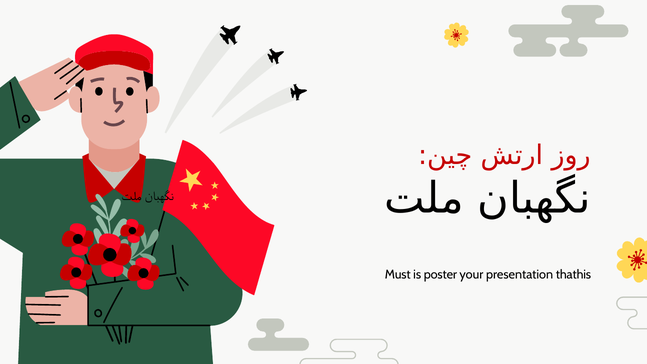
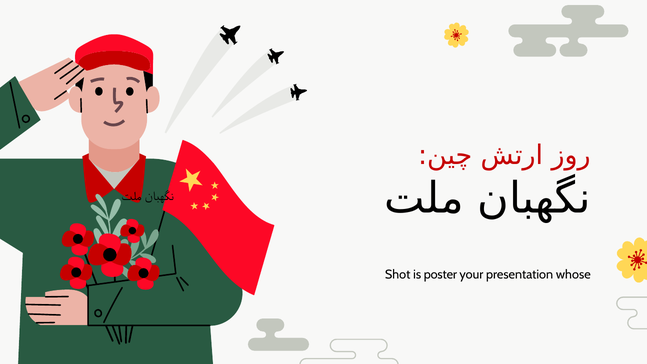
Must: Must -> Shot
thathis: thathis -> whose
